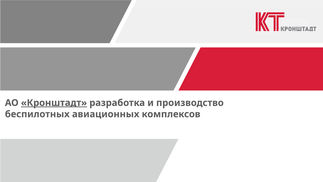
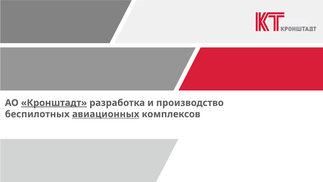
авиационных underline: none -> present
